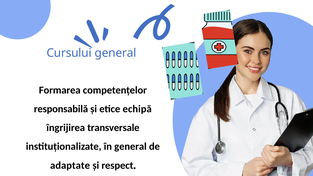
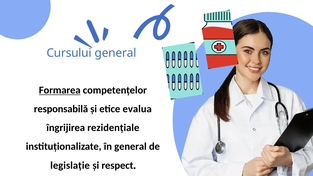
Formarea underline: none -> present
echipă: echipă -> evalua
transversale: transversale -> rezidențiale
adaptate: adaptate -> legislație
